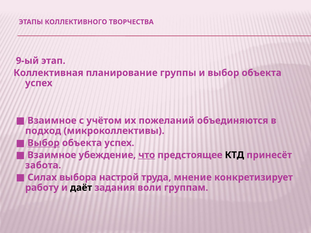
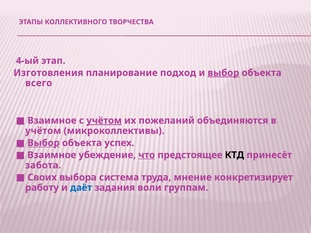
9-ый: 9-ый -> 4-ый
Коллективная: Коллективная -> Изготовления
группы: группы -> подход
выбор at (223, 73) underline: none -> present
успех at (39, 83): успех -> всего
учётом at (104, 121) underline: none -> present
подход at (43, 131): подход -> учётом
Силах: Силах -> Своих
настрой: настрой -> система
даёт colour: black -> blue
